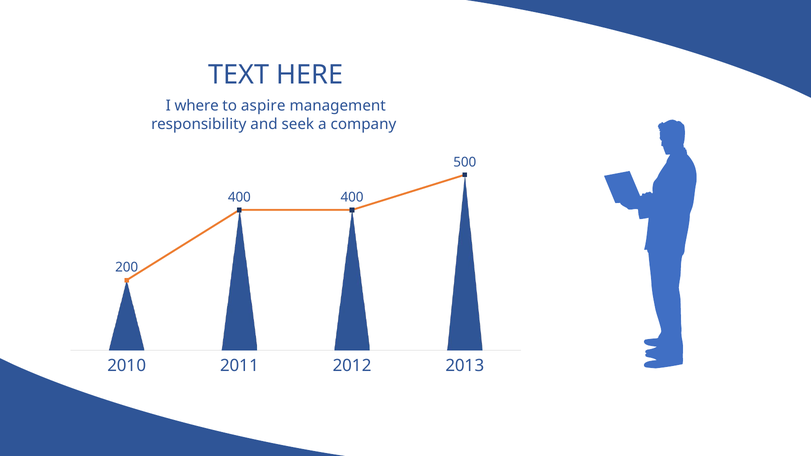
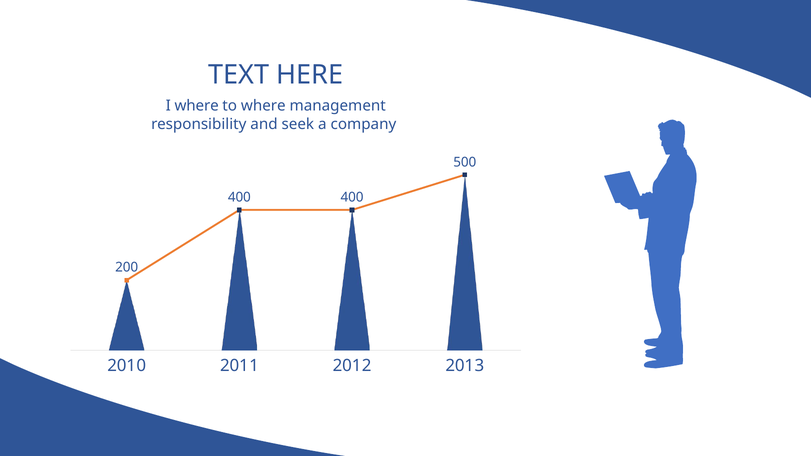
to aspire: aspire -> where
